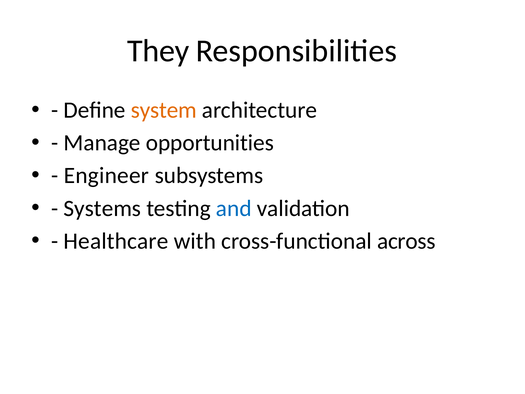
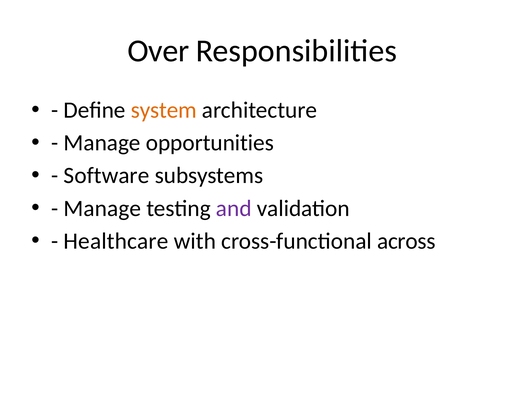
They: They -> Over
Engineer: Engineer -> Software
Systems at (102, 208): Systems -> Manage
and colour: blue -> purple
